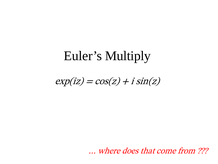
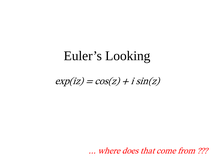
Multiply: Multiply -> Looking
